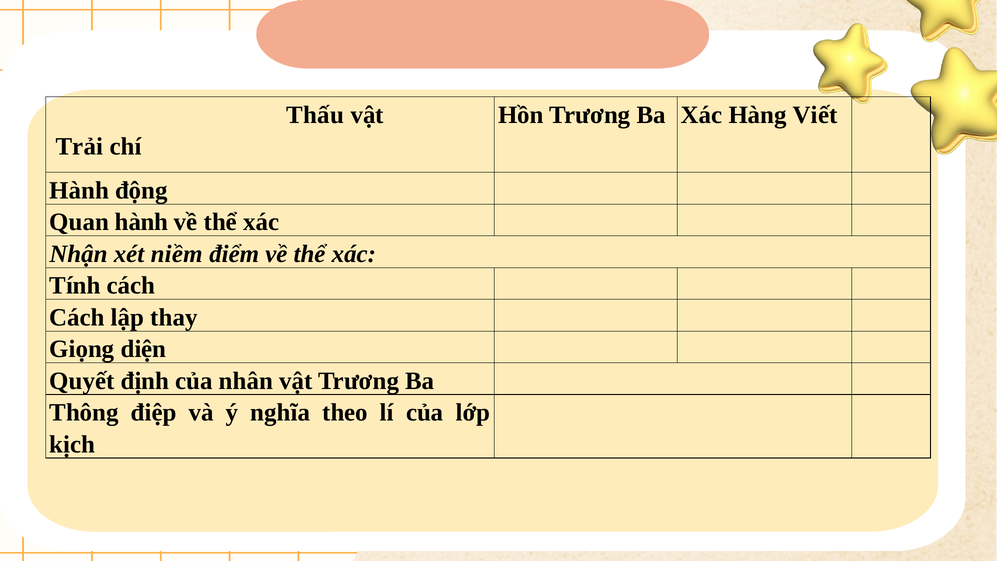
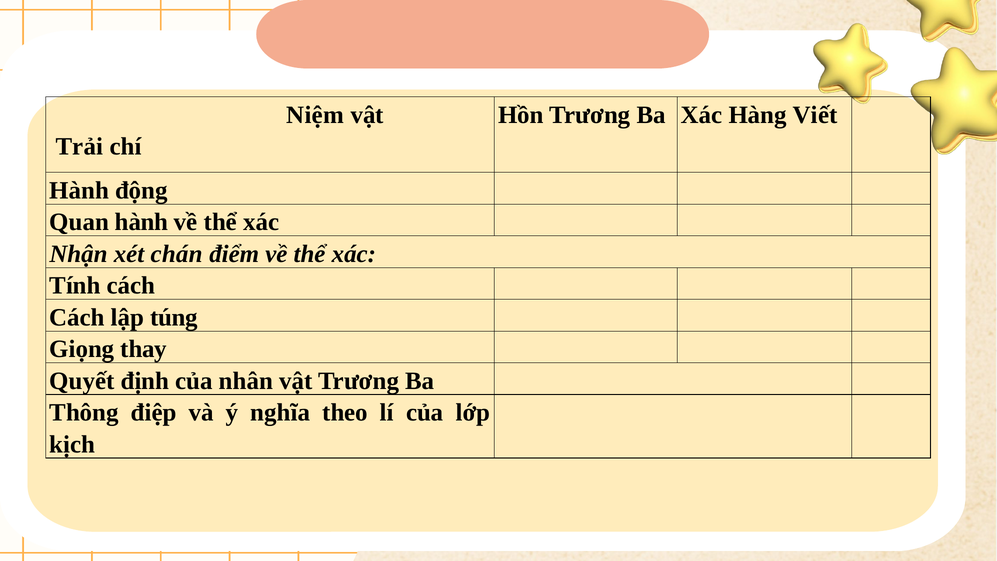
Thấu: Thấu -> Niệm
niềm: niềm -> chán
thay: thay -> túng
diện: diện -> thay
